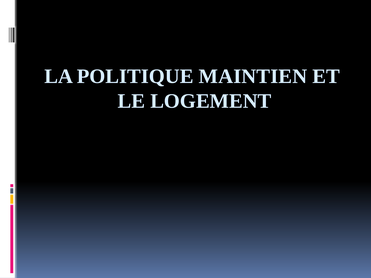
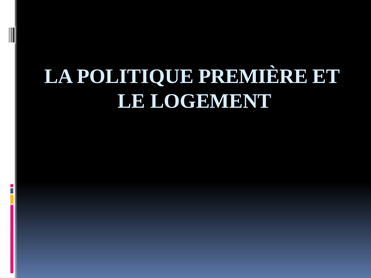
MAINTIEN: MAINTIEN -> PREMIÈRE
